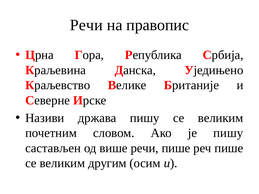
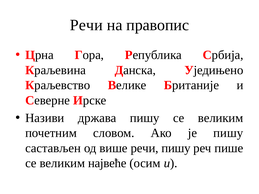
речи пише: пише -> пишу
другим: другим -> највеће
